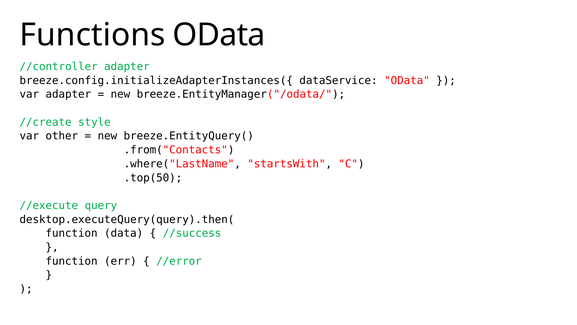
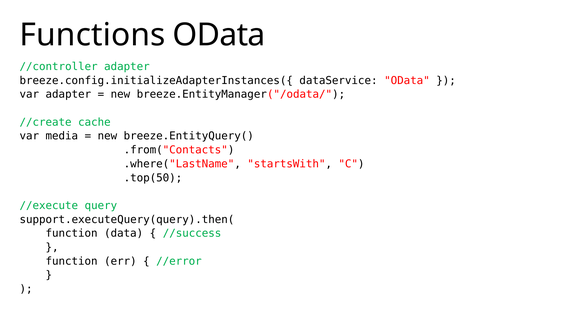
style: style -> cache
other: other -> media
desktop.executeQuery(query).then(: desktop.executeQuery(query).then( -> support.executeQuery(query).then(
